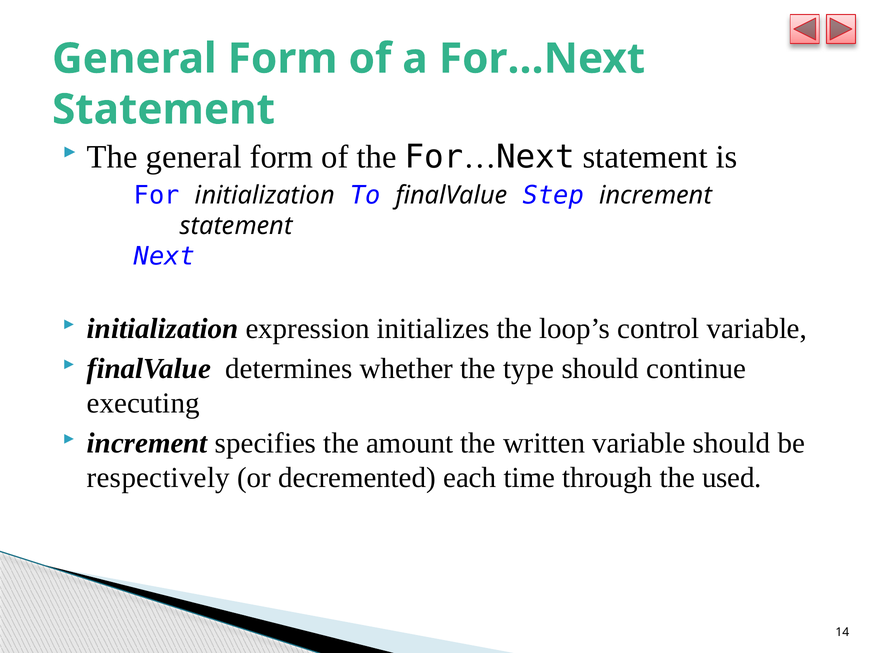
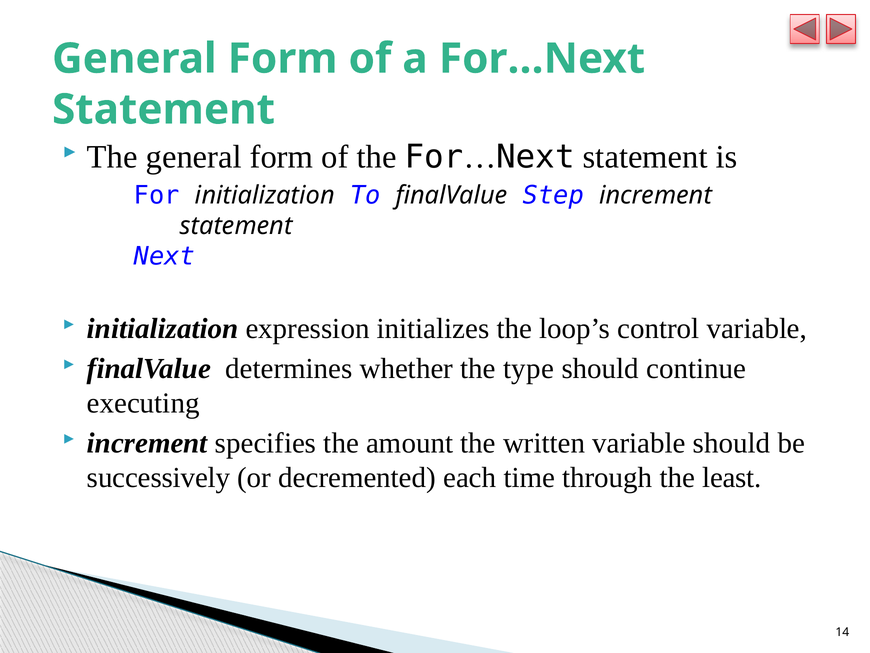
respectively: respectively -> successively
used: used -> least
